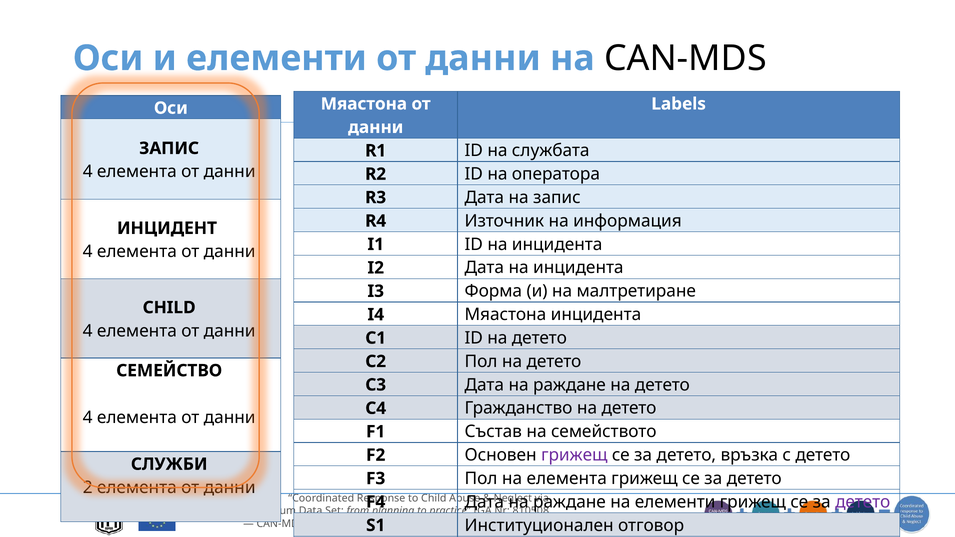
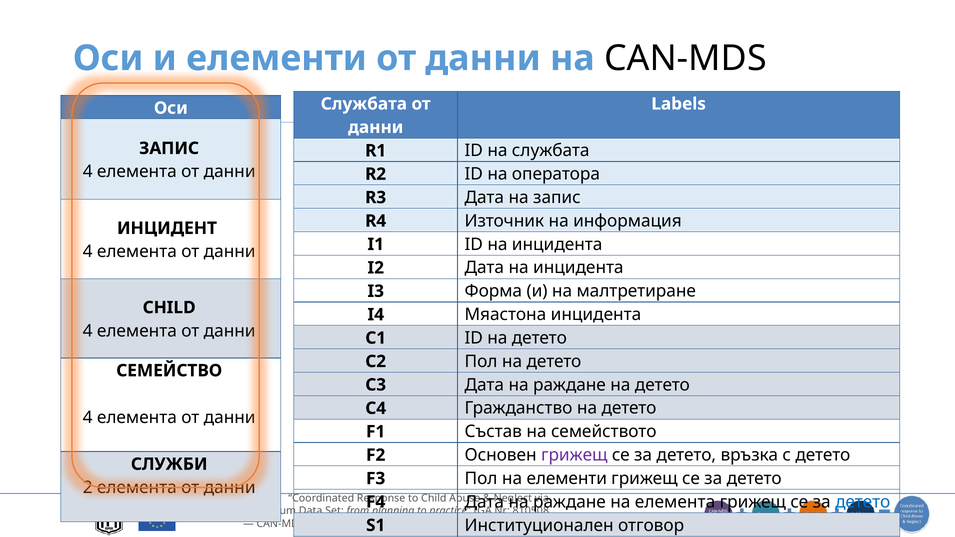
Мяастона at (364, 104): Мяастона -> Службата
на елемента: елемента -> елементи
на елементи: елементи -> елемента
детето at (863, 502) colour: purple -> blue
